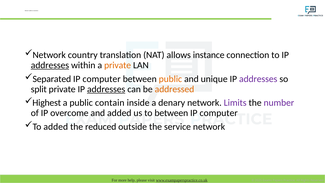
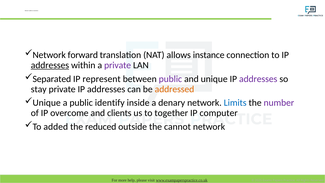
country: country -> forward
private at (118, 65) colour: orange -> purple
computer at (102, 79): computer -> represent
public at (170, 79) colour: orange -> purple
split: split -> stay
addresses at (106, 89) underline: present -> none
Highest at (47, 103): Highest -> Unique
contain: contain -> identify
Limits colour: purple -> blue
and added: added -> clients
to between: between -> together
service: service -> cannot
